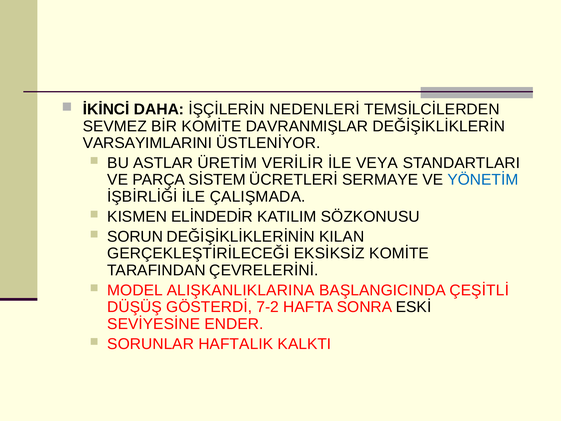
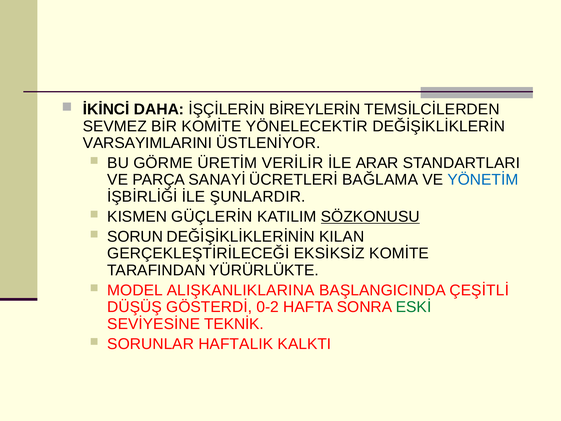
NEDENLERİ: NEDENLERİ -> BİREYLERİN
DAVRANMIŞLAR: DAVRANMIŞLAR -> YÖNELECEKTİR
ASTLAR: ASTLAR -> GÖRME
VEYA: VEYA -> ARAR
SİSTEM: SİSTEM -> SANAYİ
SERMAYE: SERMAYE -> BAĞLAMA
ÇALIŞMADA: ÇALIŞMADA -> ŞUNLARDIR
ELİNDEDİR: ELİNDEDİR -> GÜÇLERİN
SÖZKONUSU underline: none -> present
ÇEVRELERİNİ: ÇEVRELERİNİ -> YÜRÜRLÜKTE
7-2: 7-2 -> 0-2
ESKİ colour: black -> green
ENDER: ENDER -> TEKNİK
